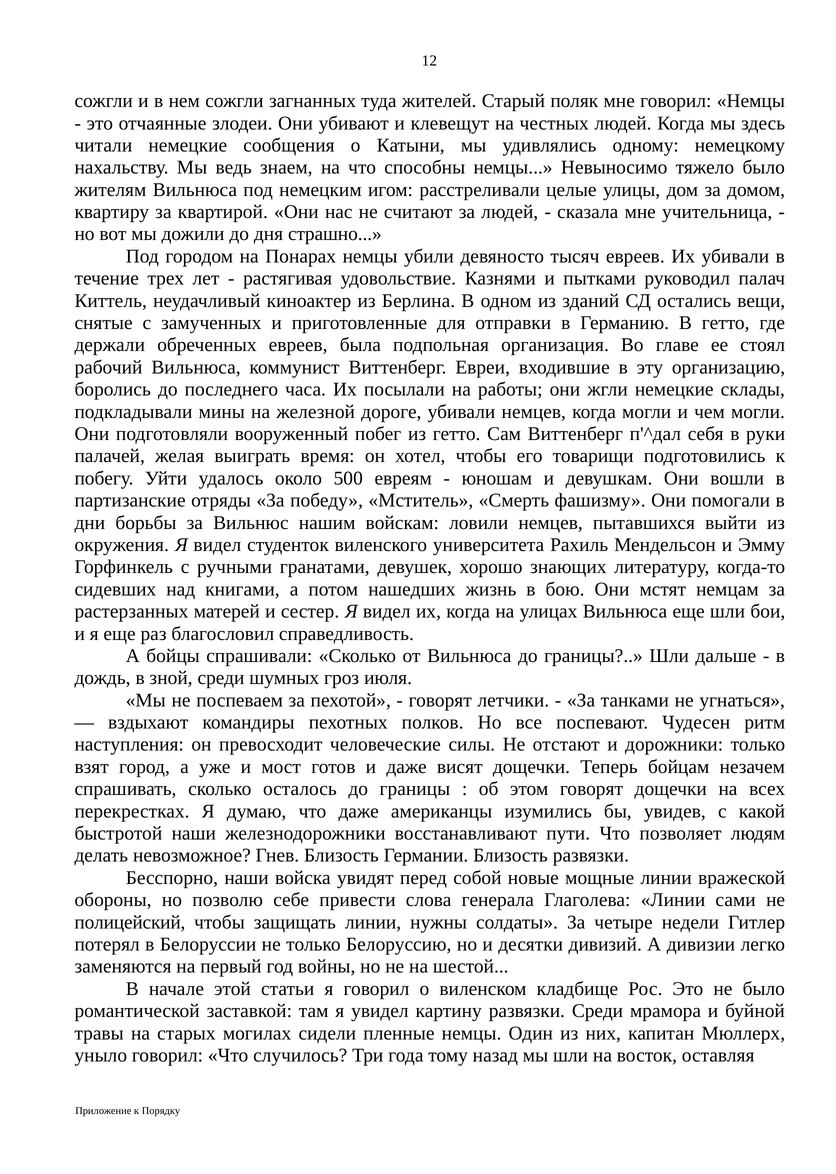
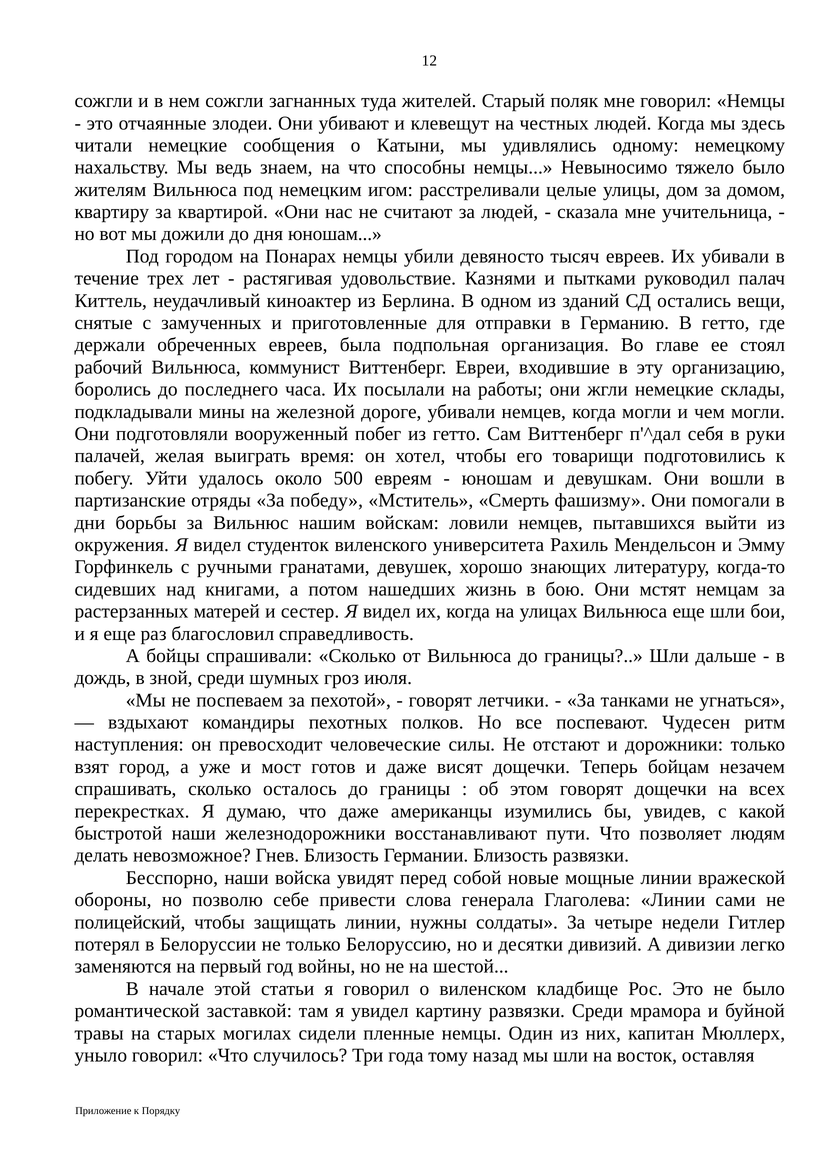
дня страшно: страшно -> юношам
